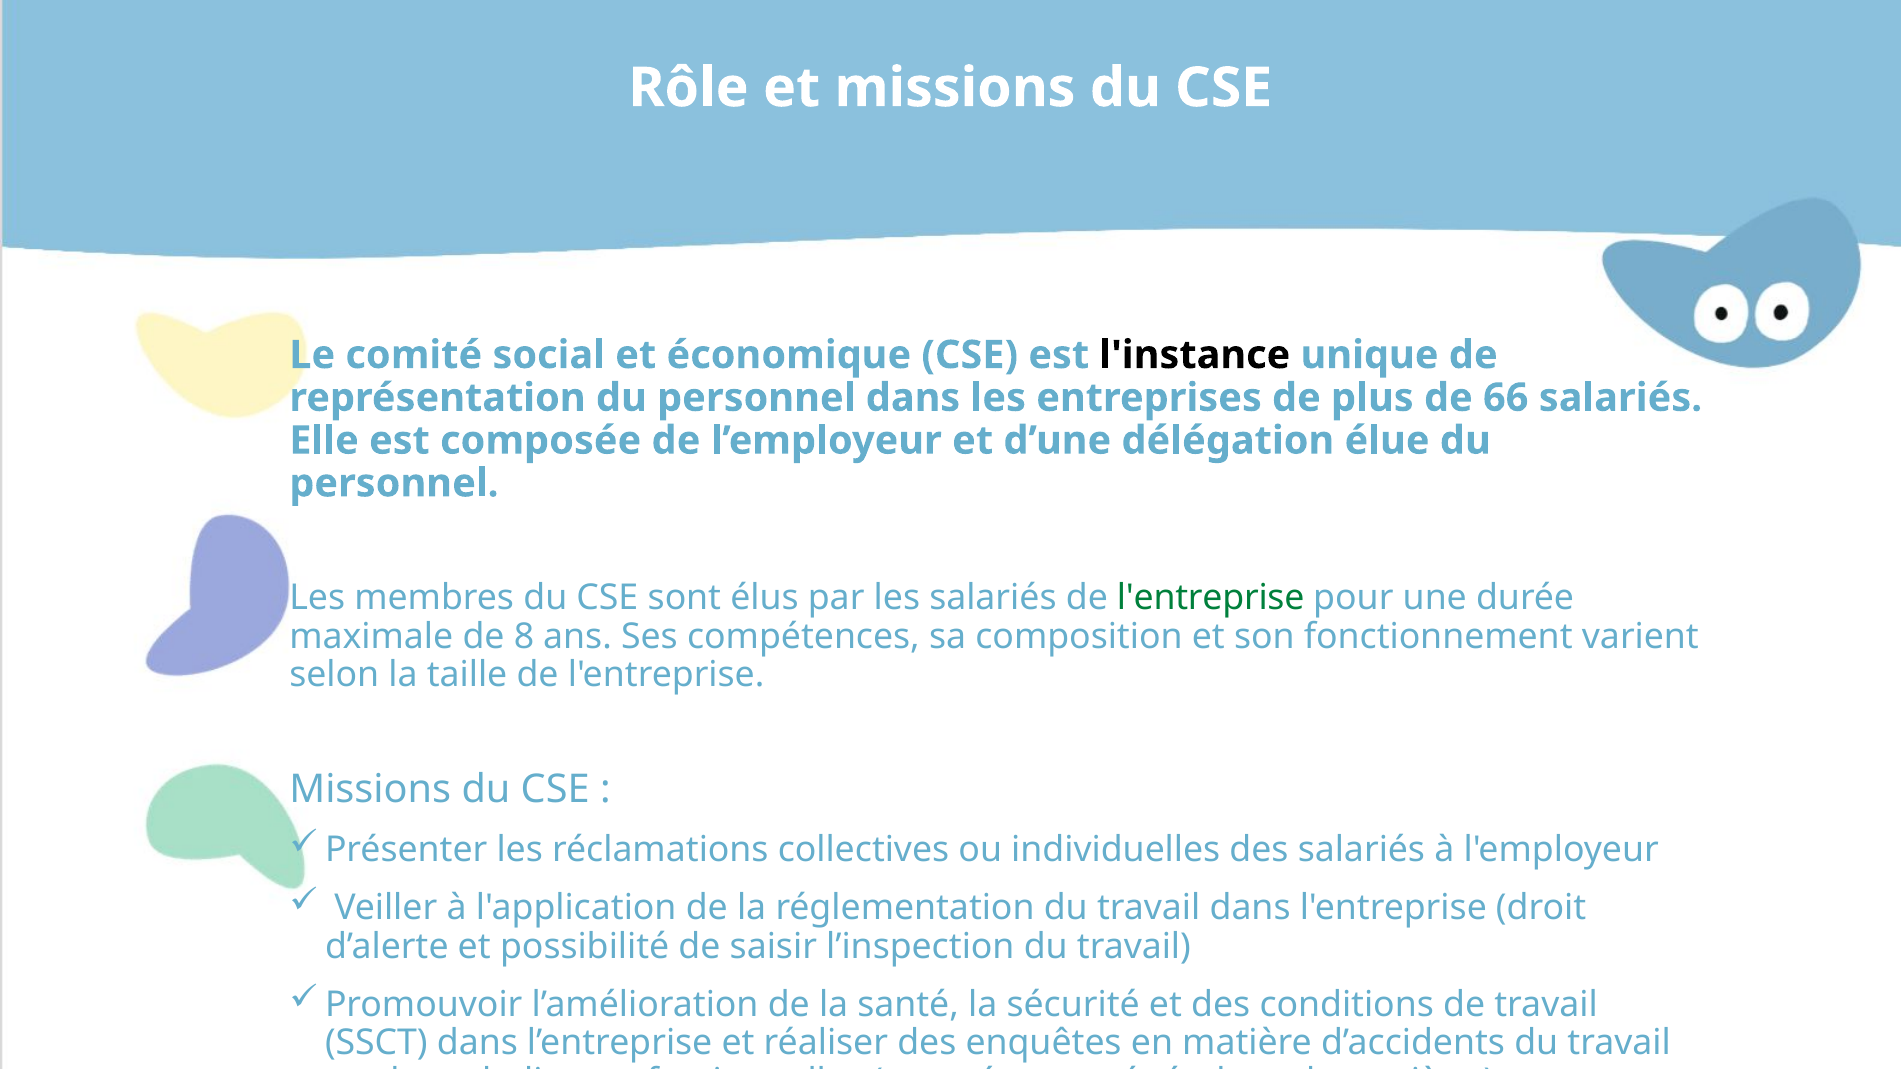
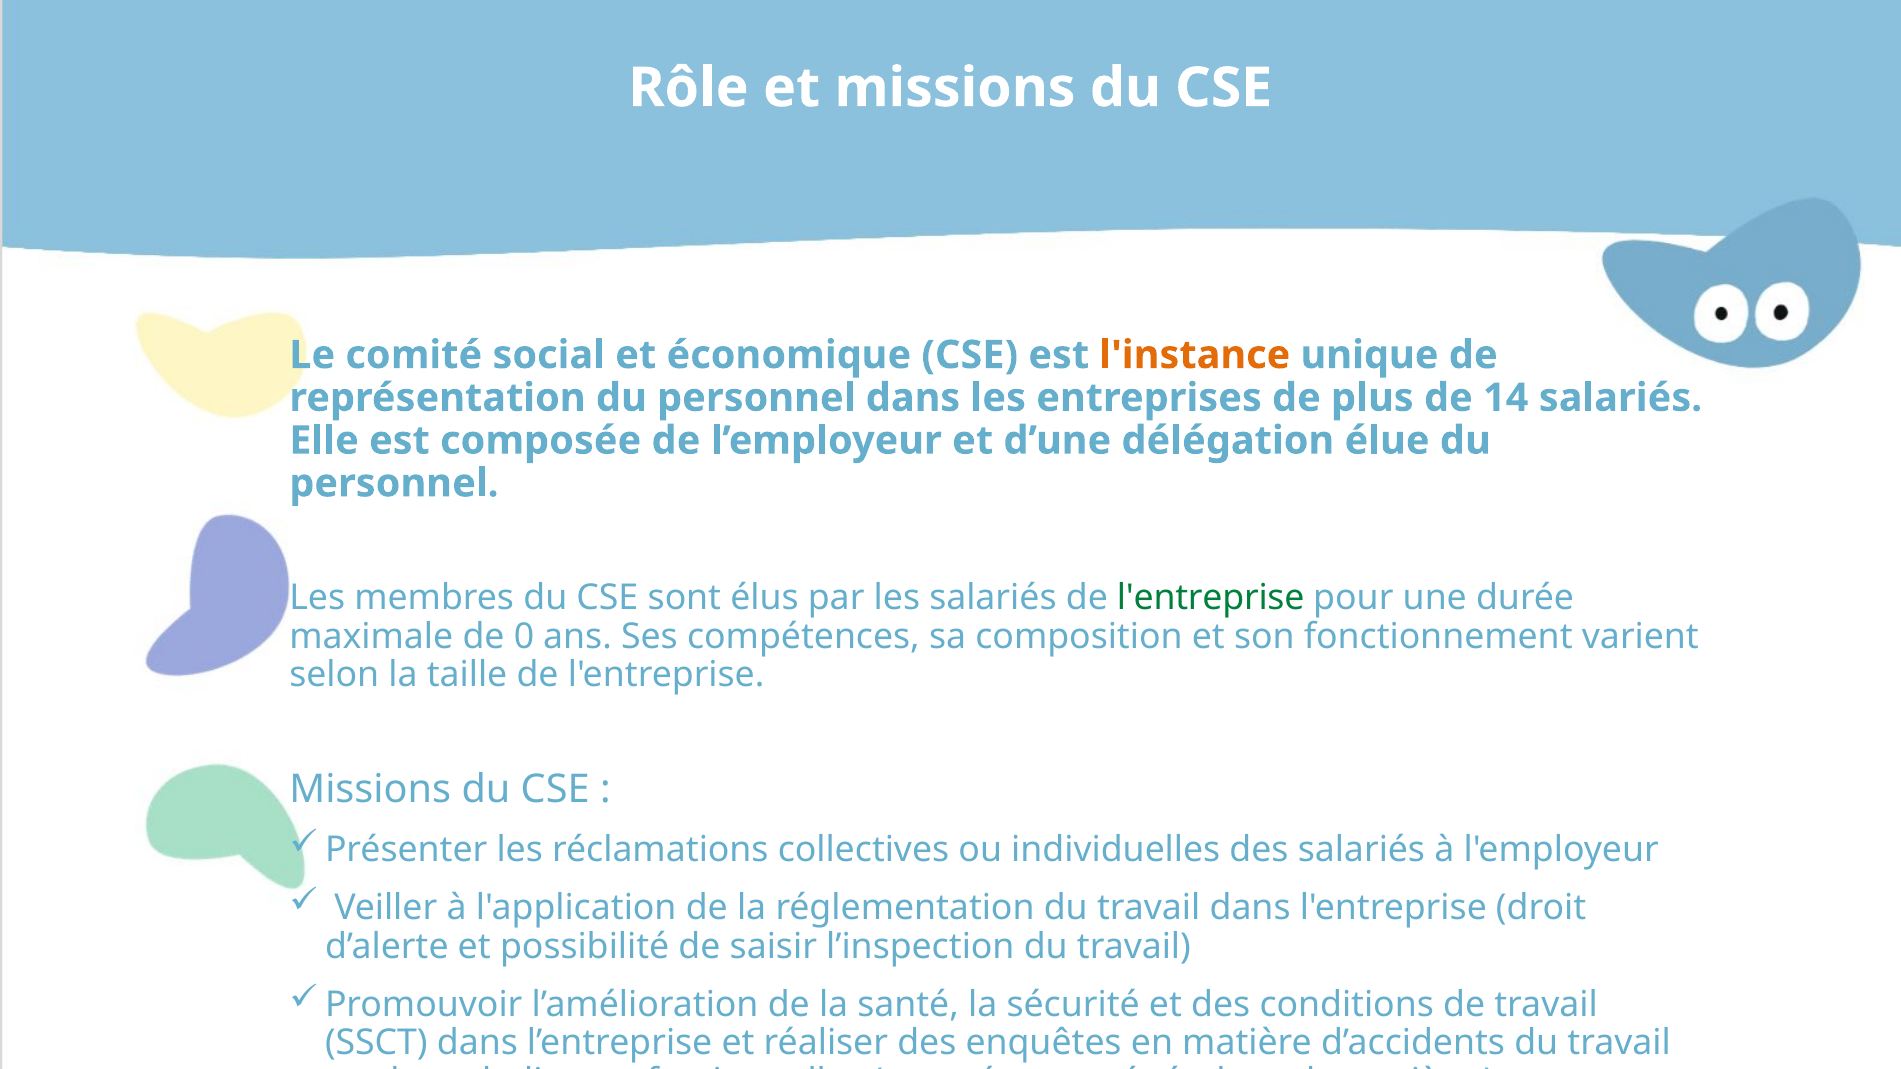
l'instance colour: black -> orange
66: 66 -> 14
8: 8 -> 0
